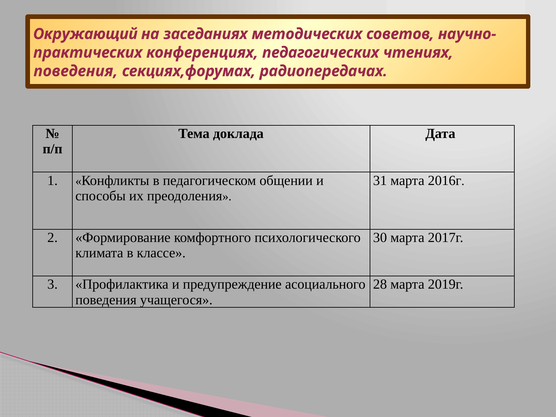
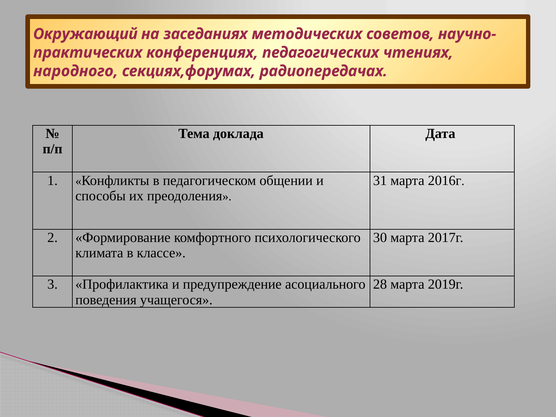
поведения at (76, 71): поведения -> народного
